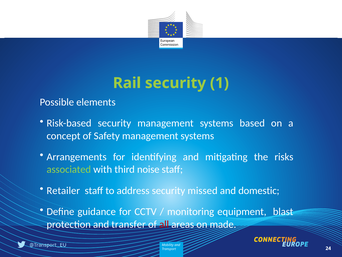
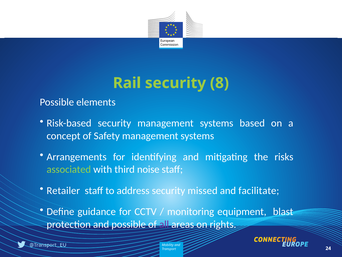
1: 1 -> 8
domestic: domestic -> facilitate
and transfer: transfer -> possible
all colour: red -> purple
made: made -> rights
